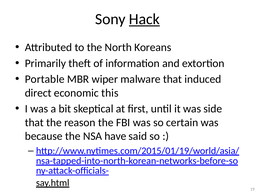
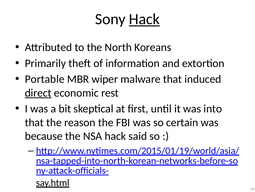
direct underline: none -> present
this: this -> rest
side: side -> into
NSA have: have -> hack
